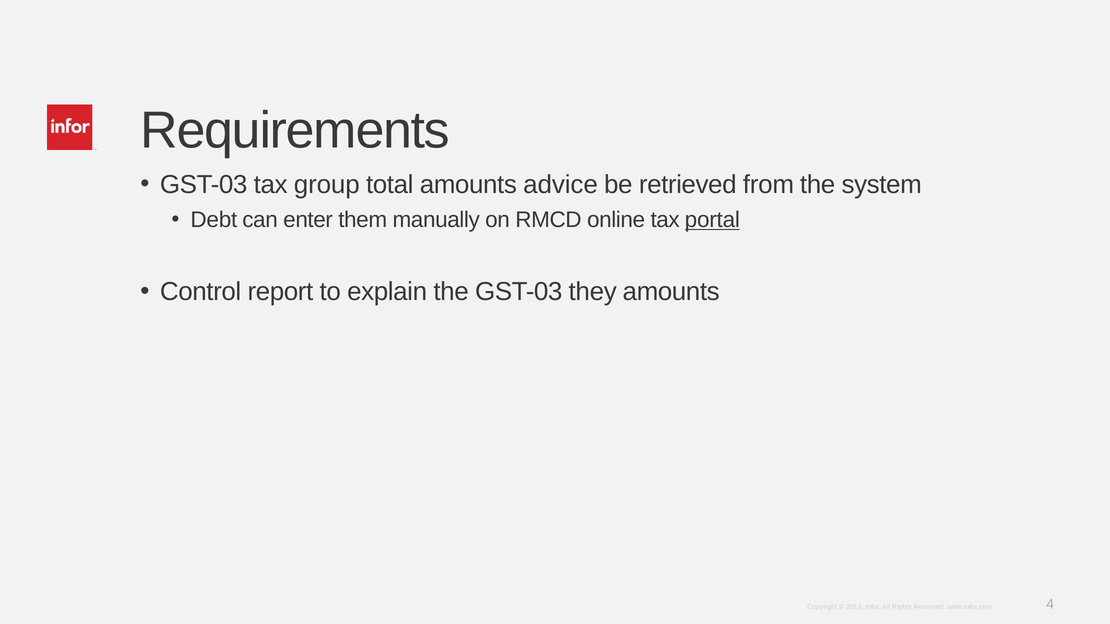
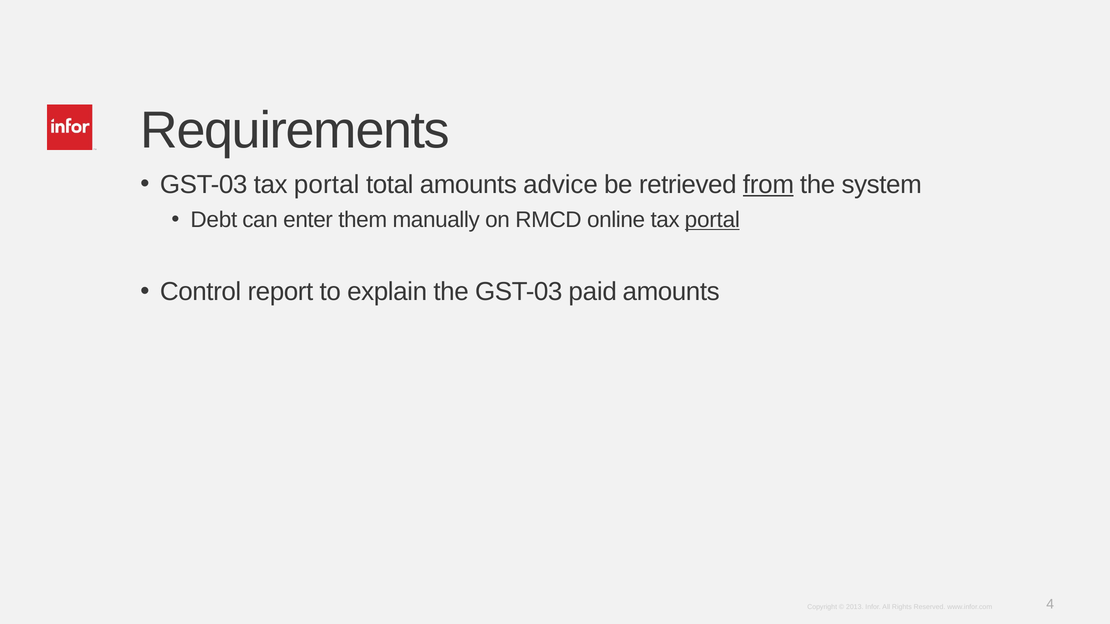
GST-03 tax group: group -> portal
from underline: none -> present
they: they -> paid
